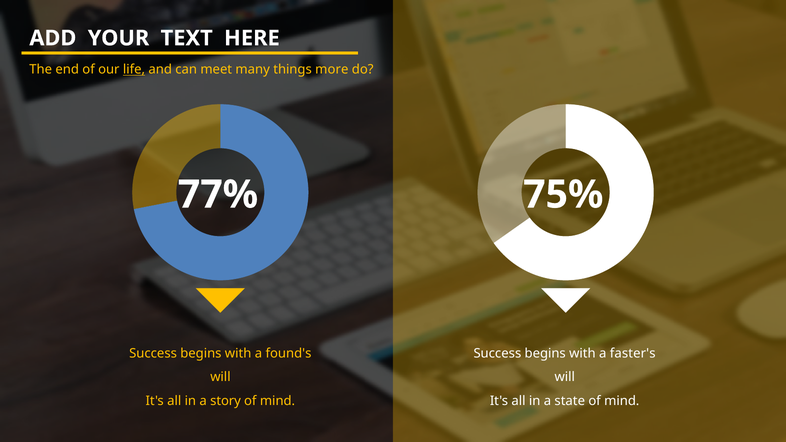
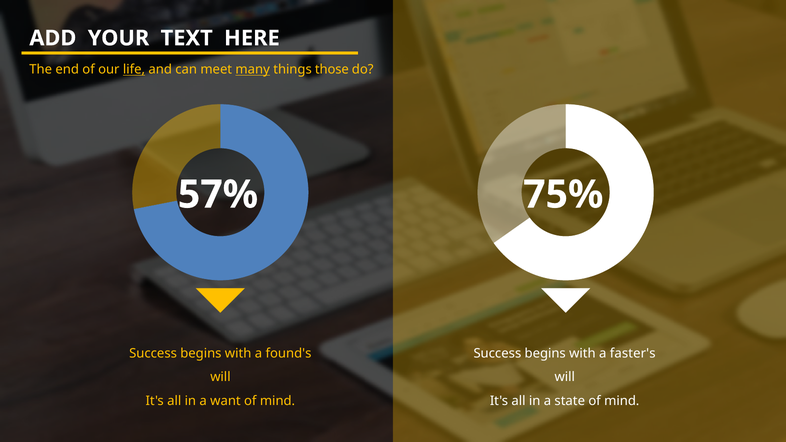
many underline: none -> present
more: more -> those
77%: 77% -> 57%
story: story -> want
